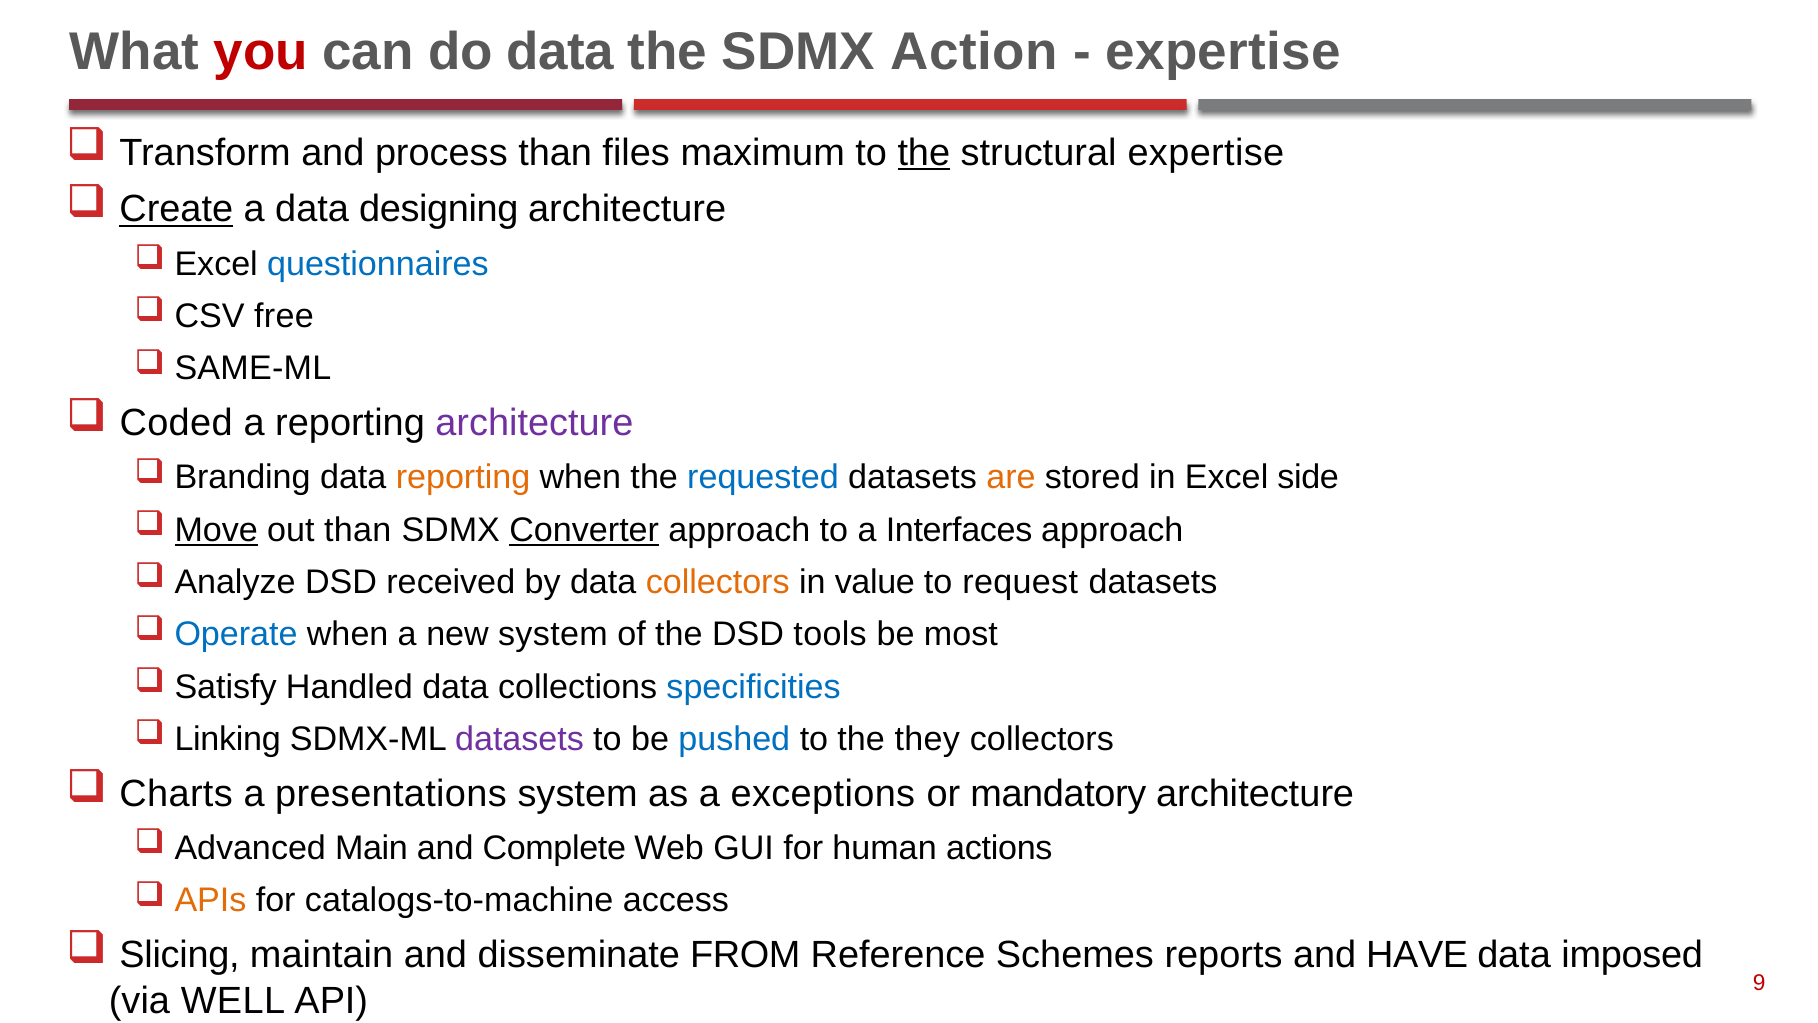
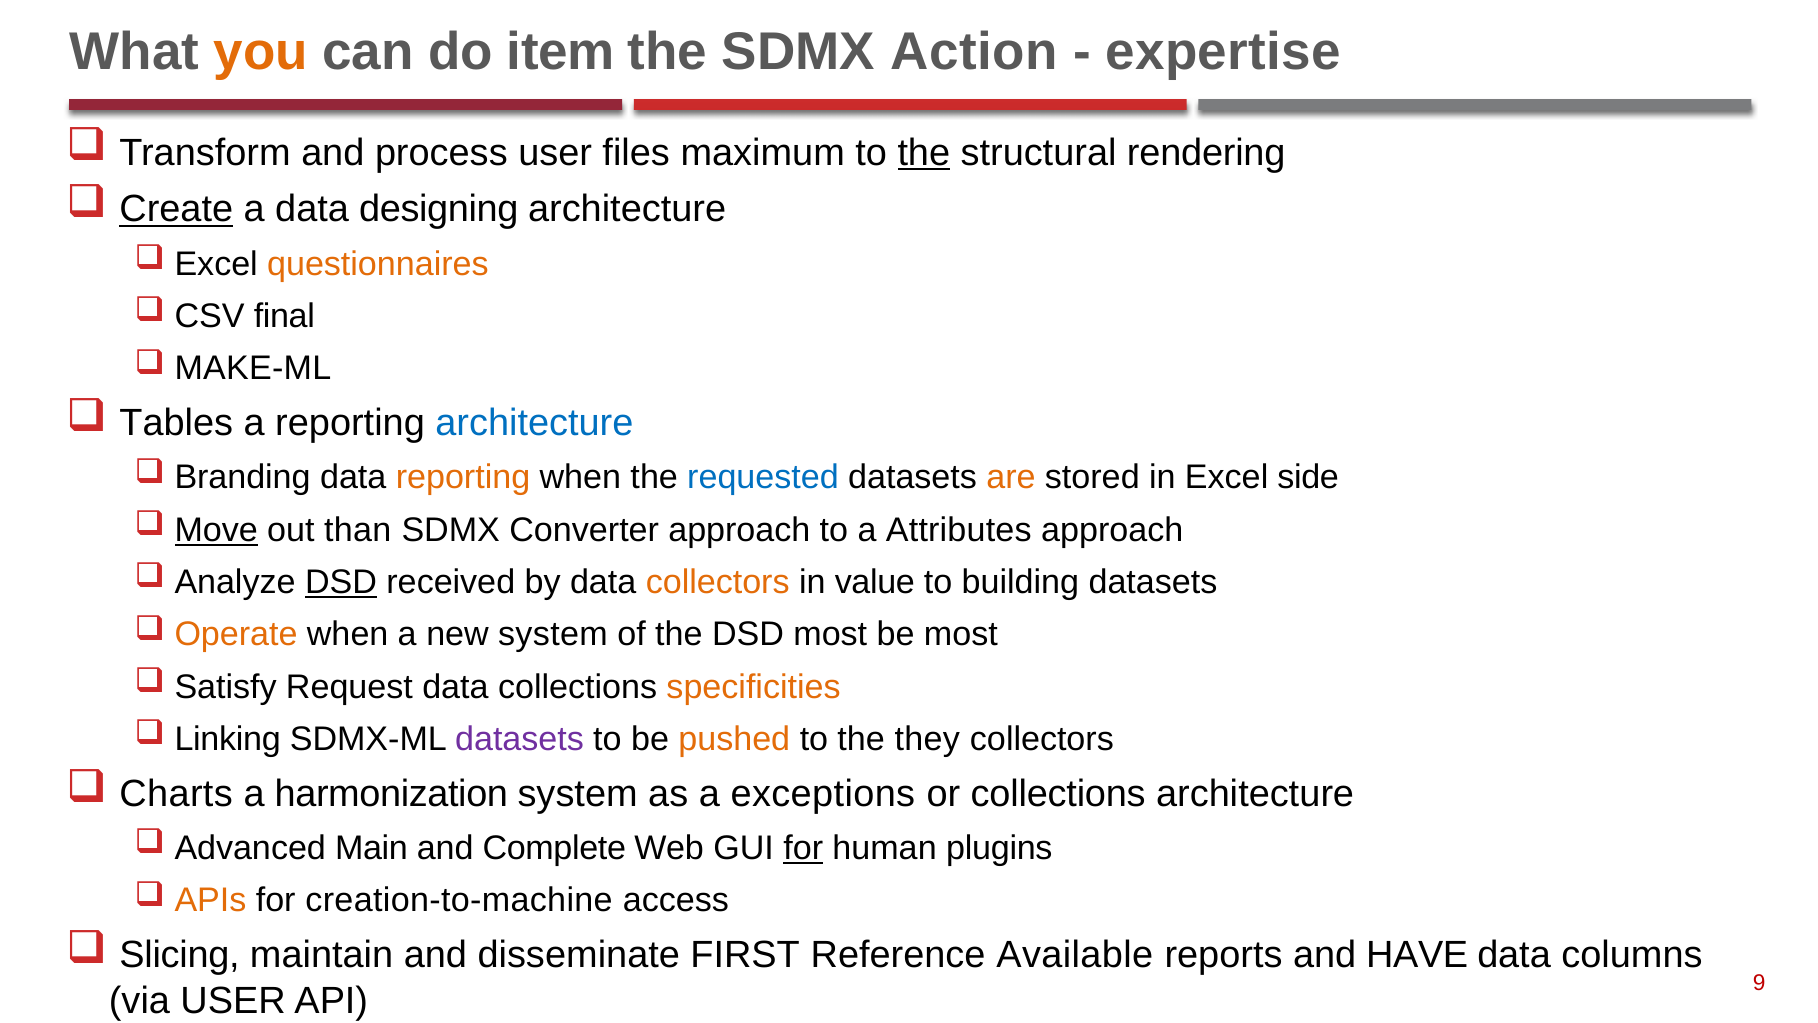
you colour: red -> orange
do data: data -> item
process than: than -> user
structural expertise: expertise -> rendering
questionnaires colour: blue -> orange
free: free -> final
SAME-ML: SAME-ML -> MAKE-ML
Coded: Coded -> Tables
architecture at (534, 423) colour: purple -> blue
Converter underline: present -> none
Interfaces: Interfaces -> Attributes
DSD at (341, 582) underline: none -> present
request: request -> building
Operate colour: blue -> orange
DSD tools: tools -> most
Handled: Handled -> Request
specificities colour: blue -> orange
pushed colour: blue -> orange
presentations: presentations -> harmonization
or mandatory: mandatory -> collections
for at (803, 848) underline: none -> present
actions: actions -> plugins
catalogs-to-machine: catalogs-to-machine -> creation-to-machine
FROM: FROM -> FIRST
Schemes: Schemes -> Available
imposed: imposed -> columns
via WELL: WELL -> USER
